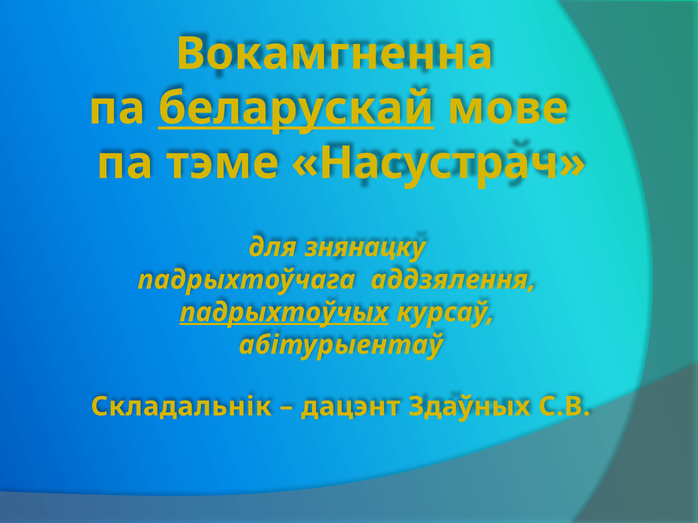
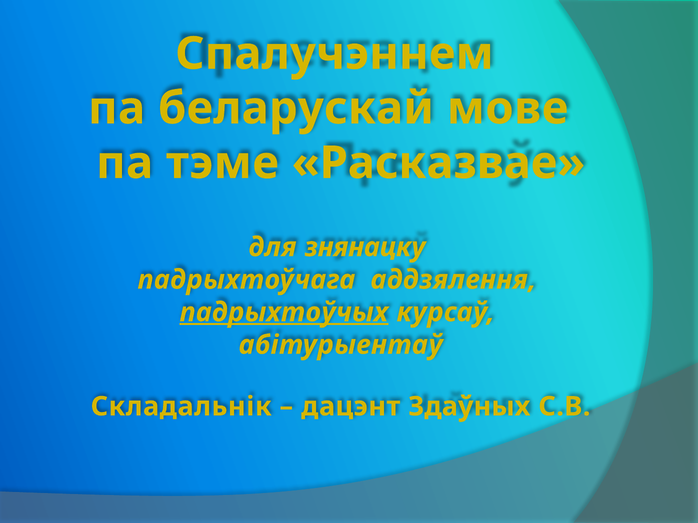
Вокамгненна: Вокамгненна -> Спалучэннем
беларускай underline: present -> none
Насустрач: Насустрач -> Расказвае
